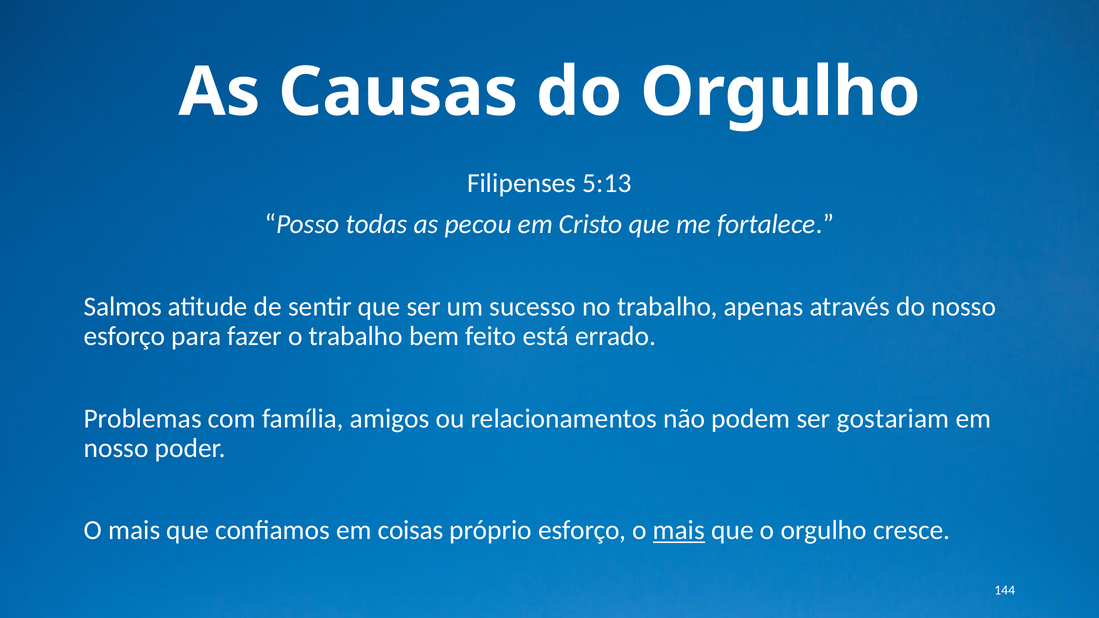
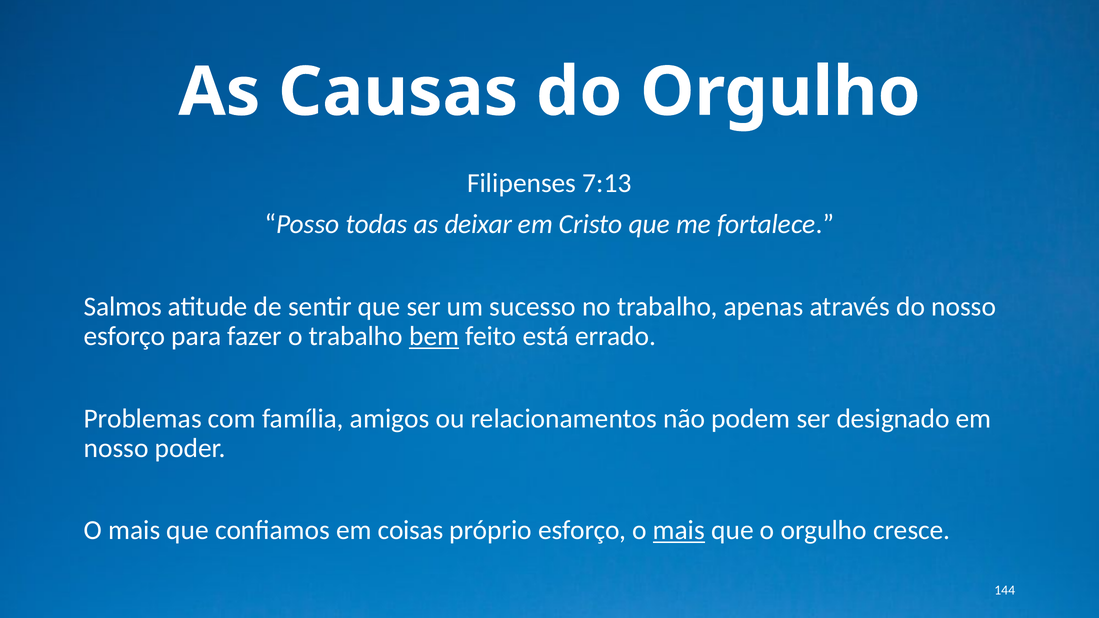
5:13: 5:13 -> 7:13
pecou: pecou -> deixar
bem underline: none -> present
gostariam: gostariam -> designado
